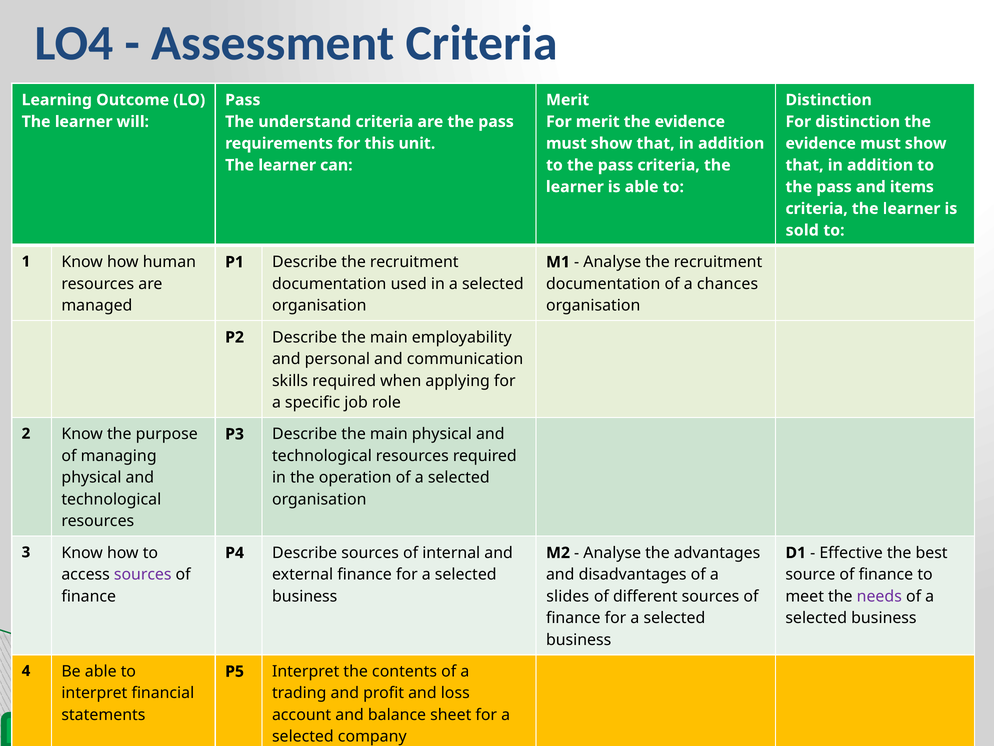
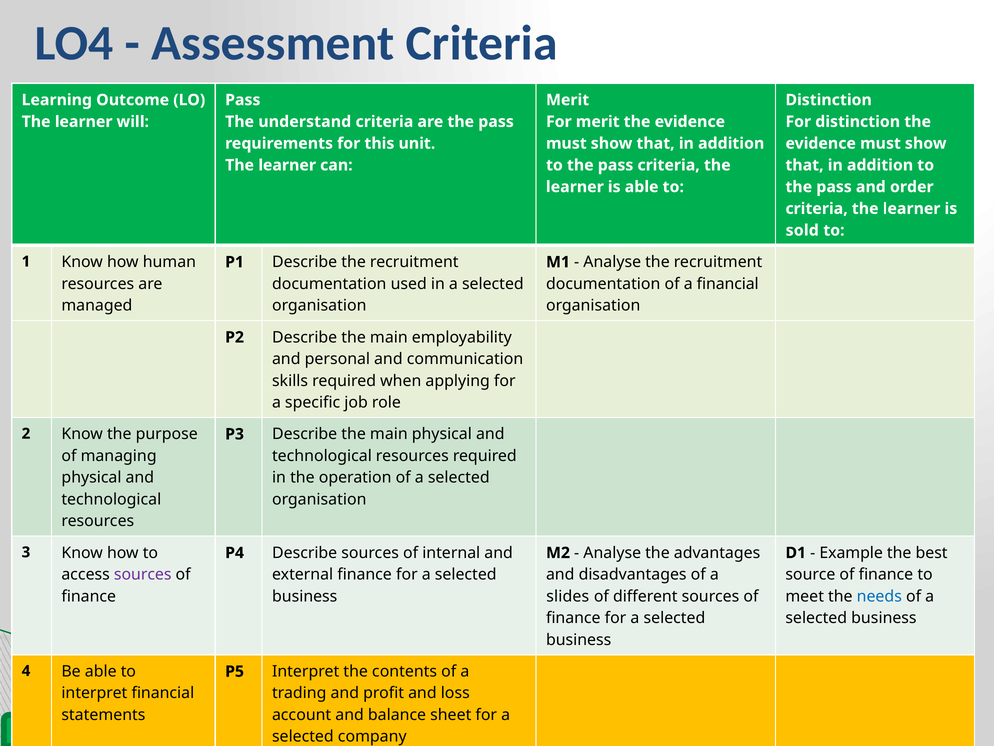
items: items -> order
a chances: chances -> financial
Effective: Effective -> Example
needs colour: purple -> blue
